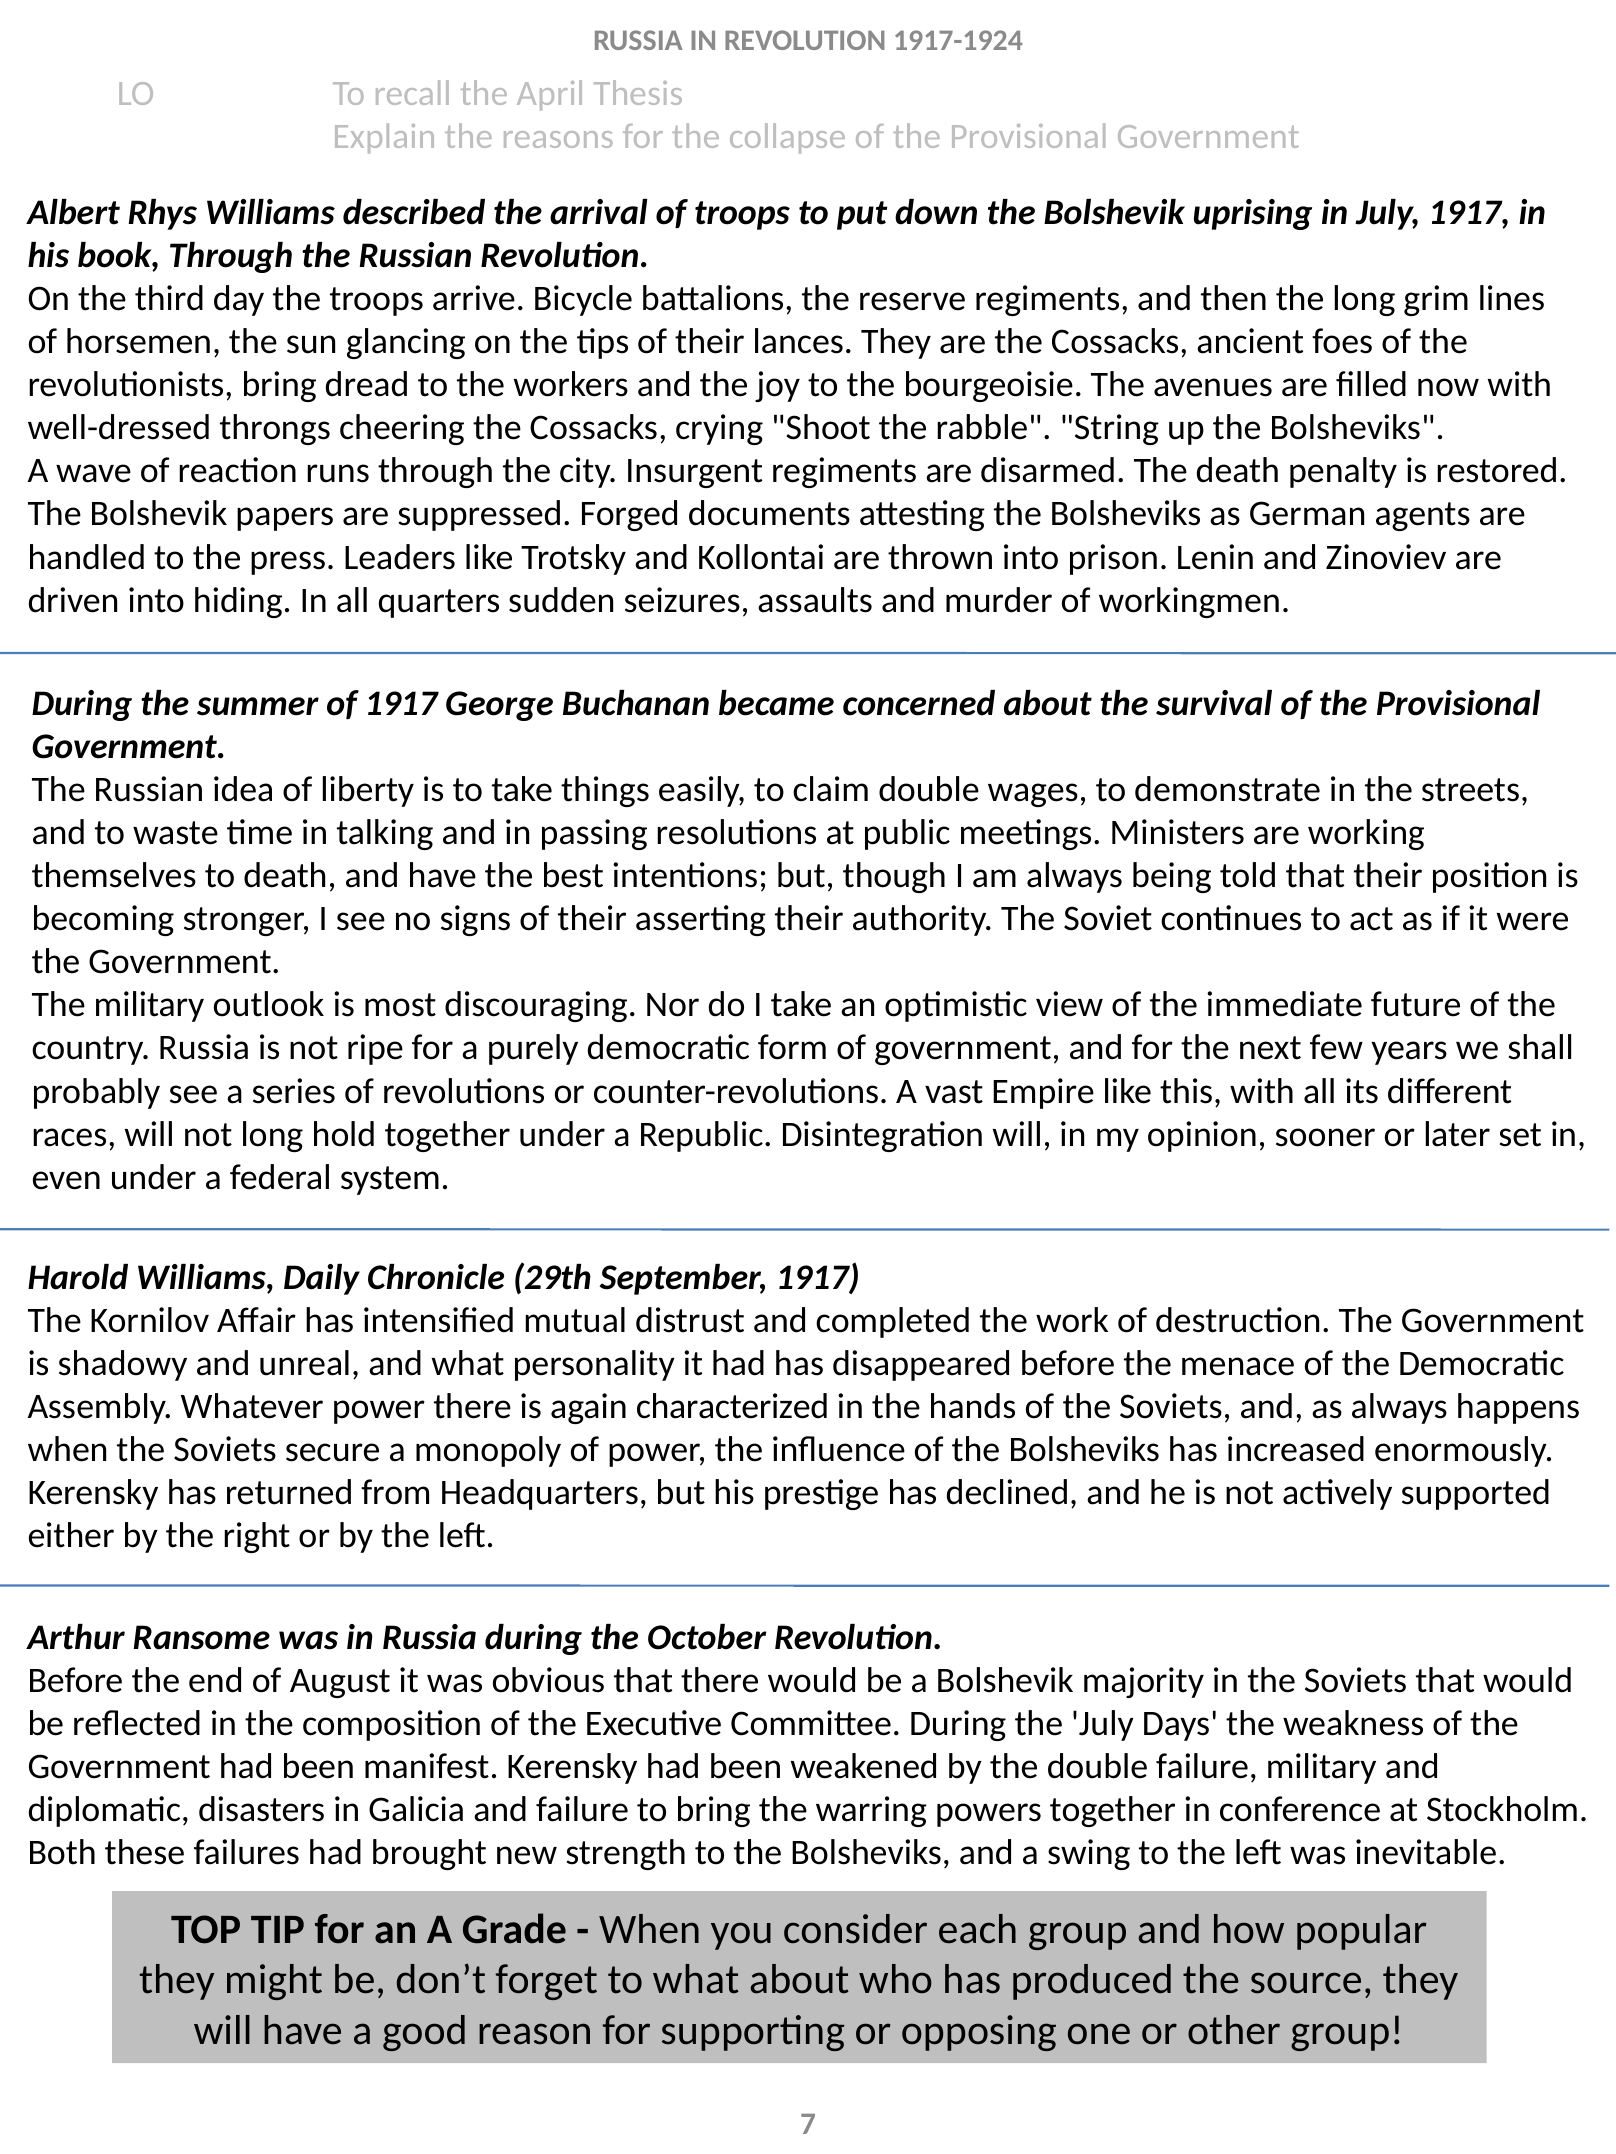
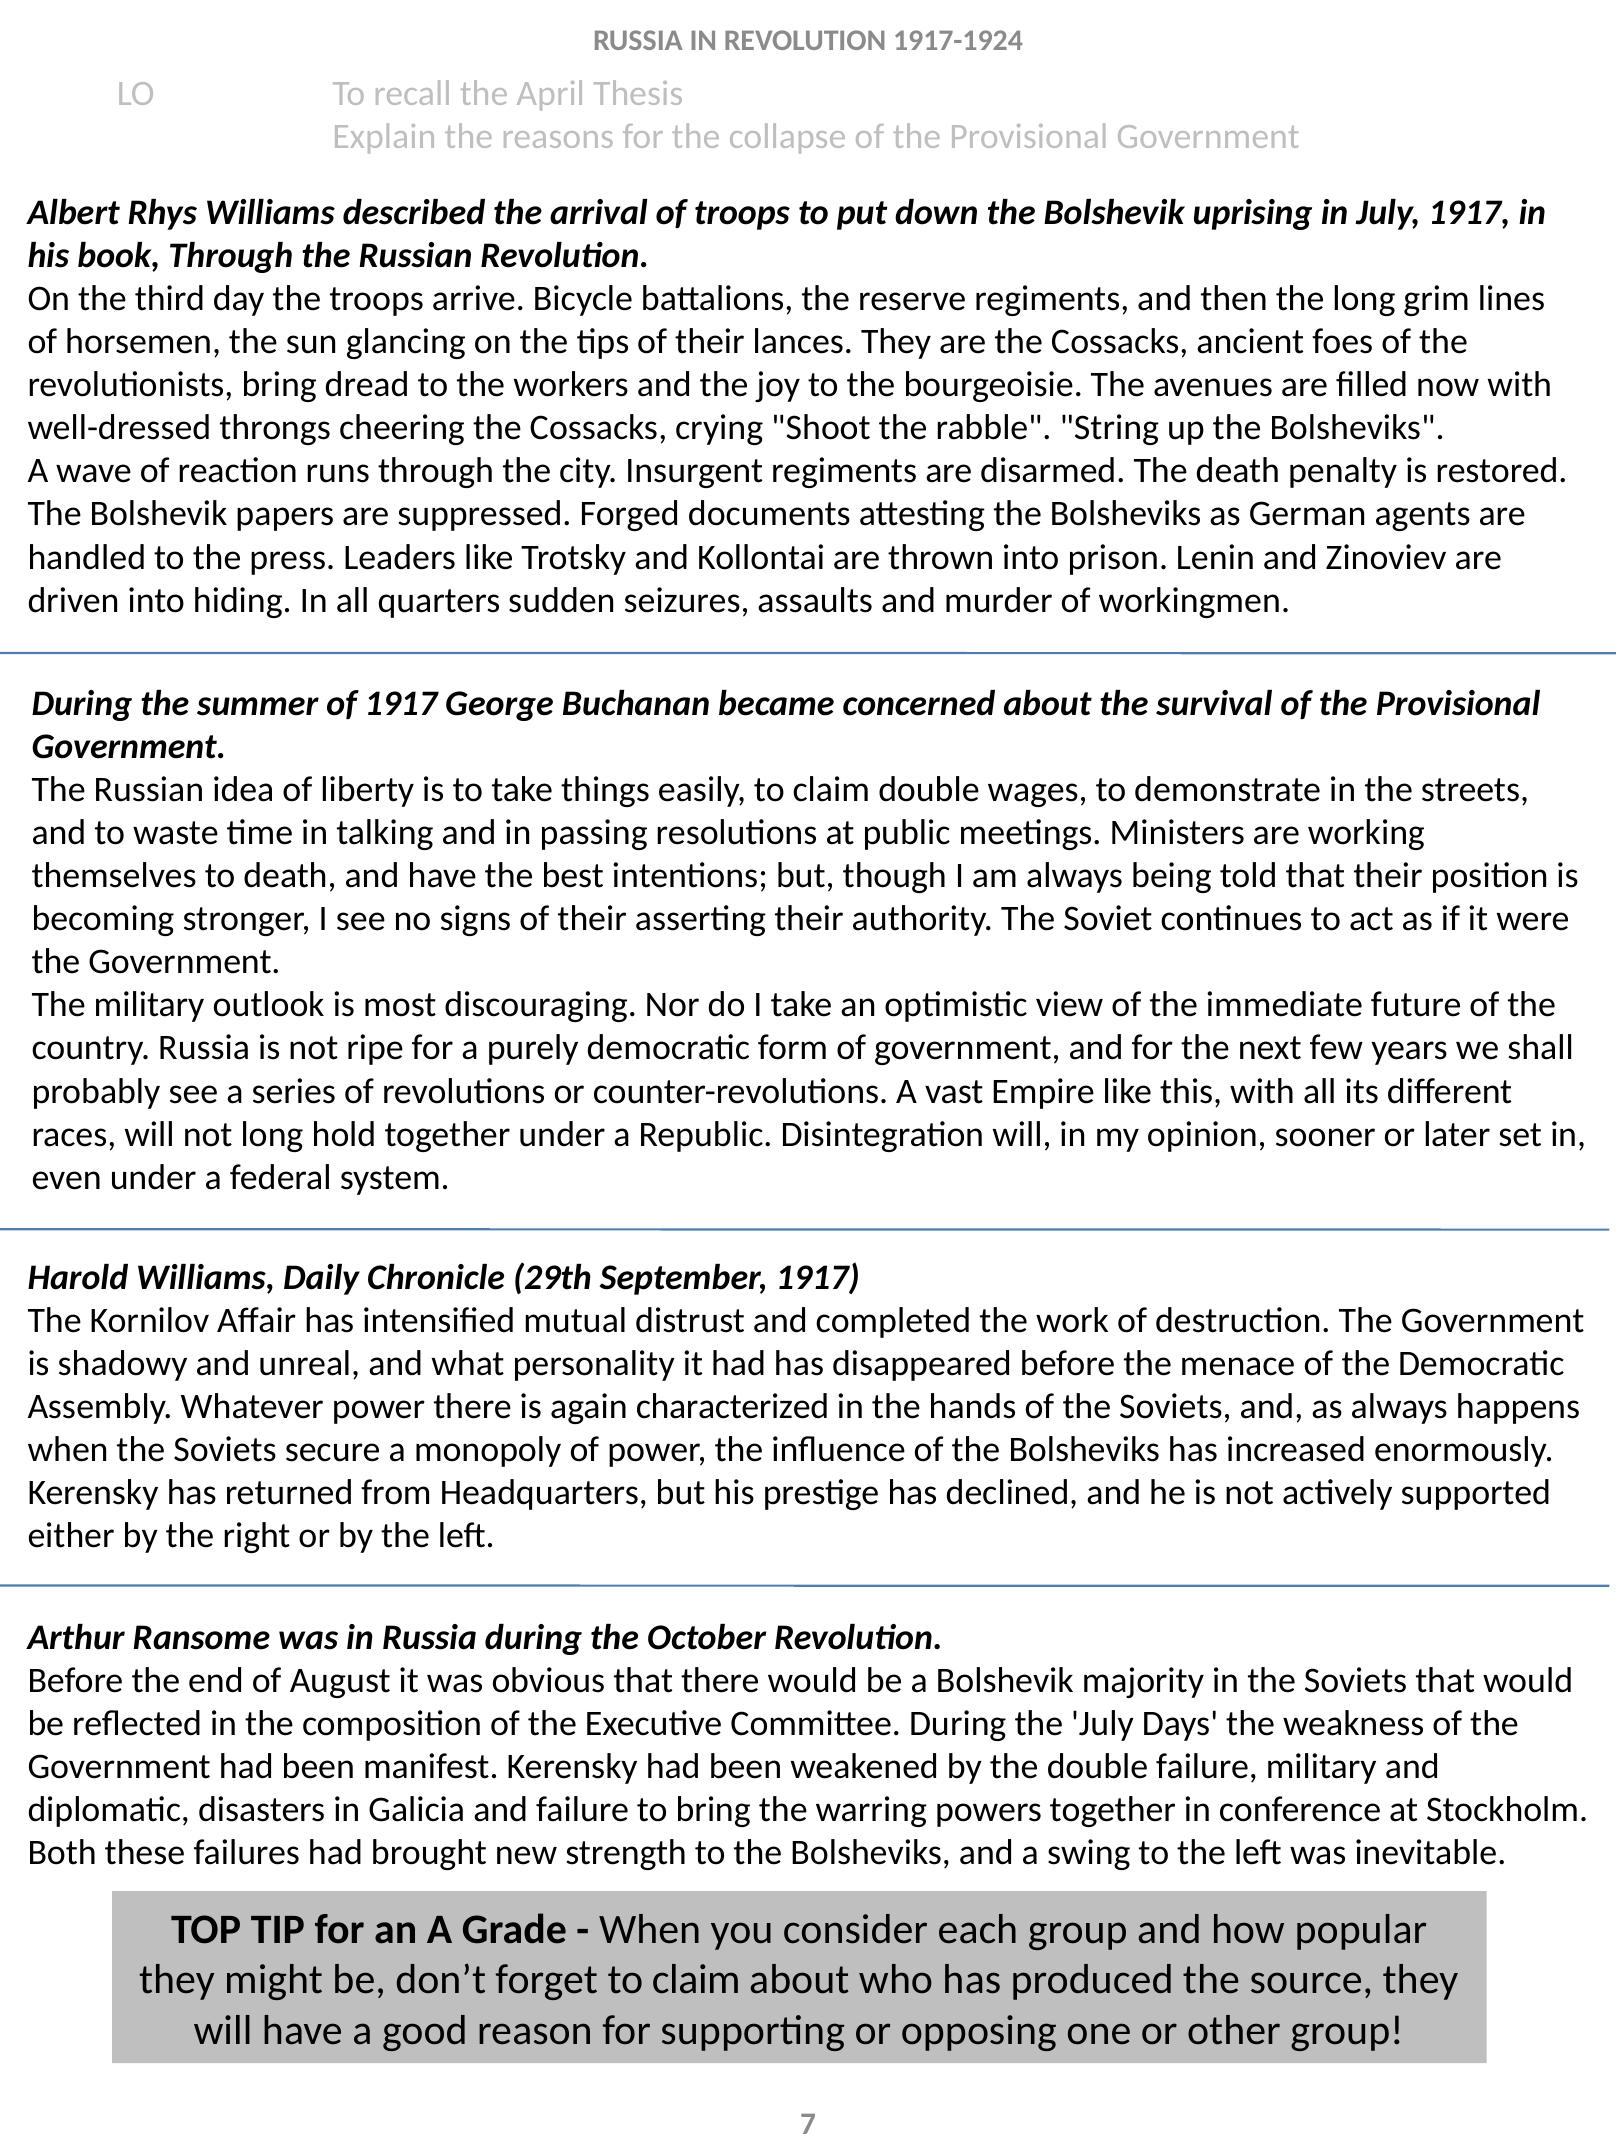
forget to what: what -> claim
